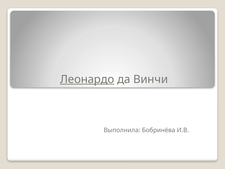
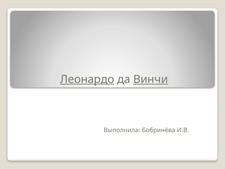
Винчи underline: none -> present
